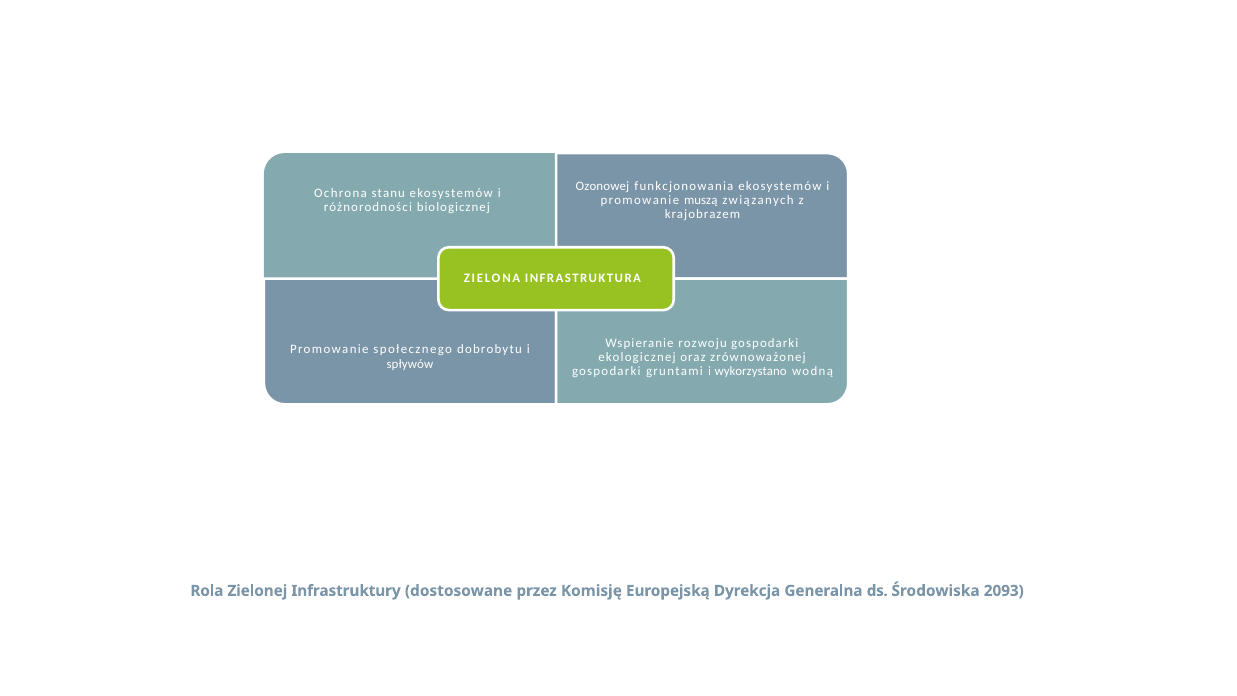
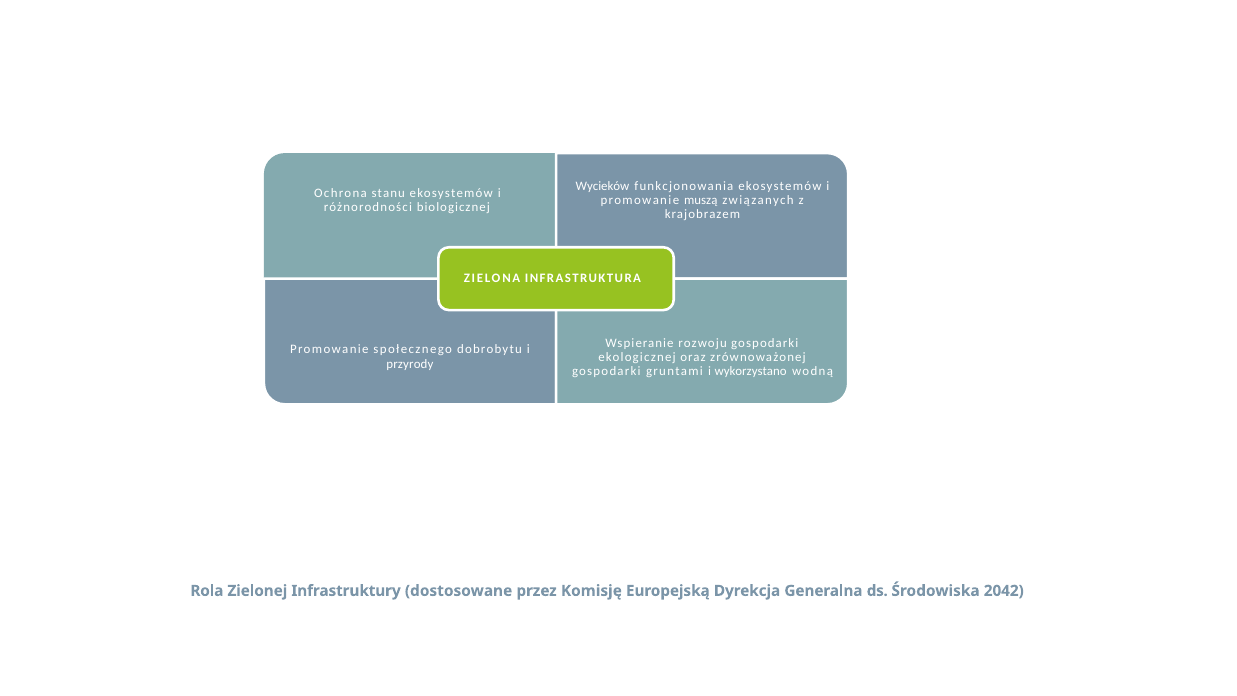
Ozonowej: Ozonowej -> Wycieków
spływów: spływów -> przyrody
2093: 2093 -> 2042
